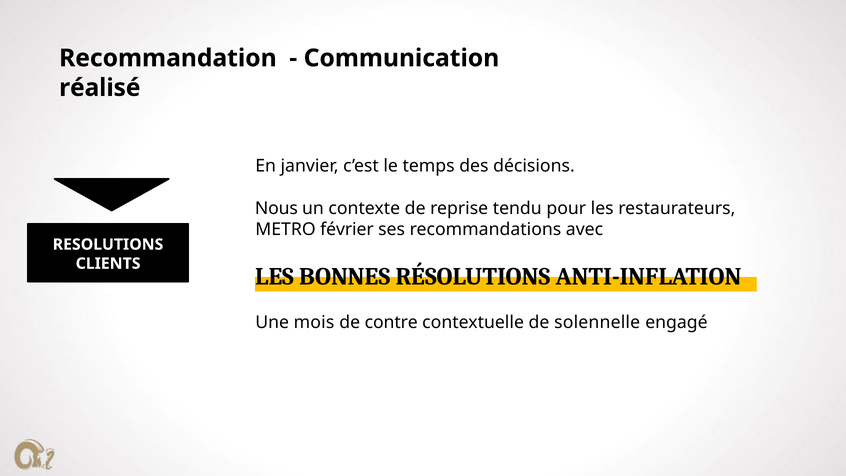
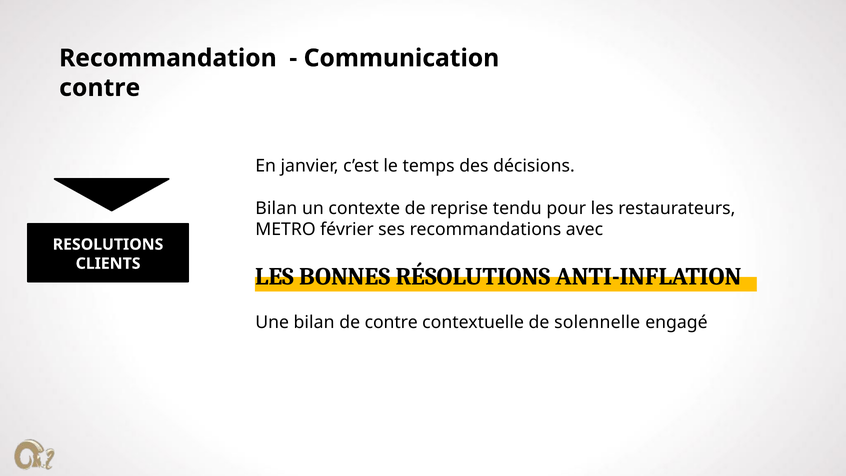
réalisé at (100, 88): réalisé -> contre
Nous at (276, 208): Nous -> Bilan
Une mois: mois -> bilan
